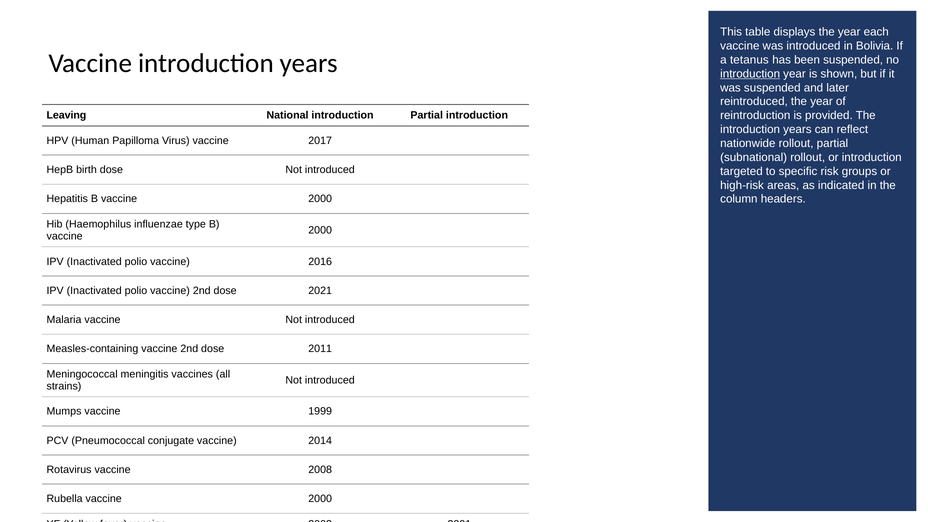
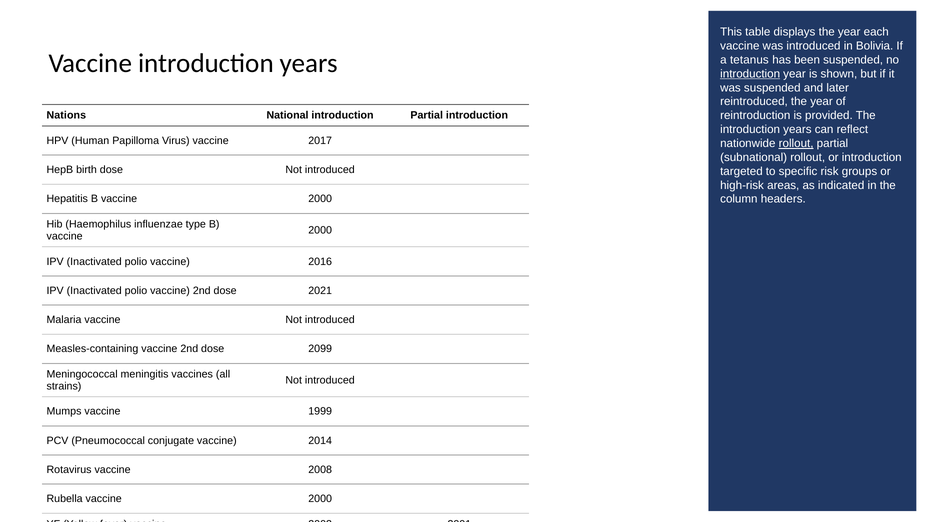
Leaving: Leaving -> Nations
rollout at (796, 143) underline: none -> present
2011: 2011 -> 2099
